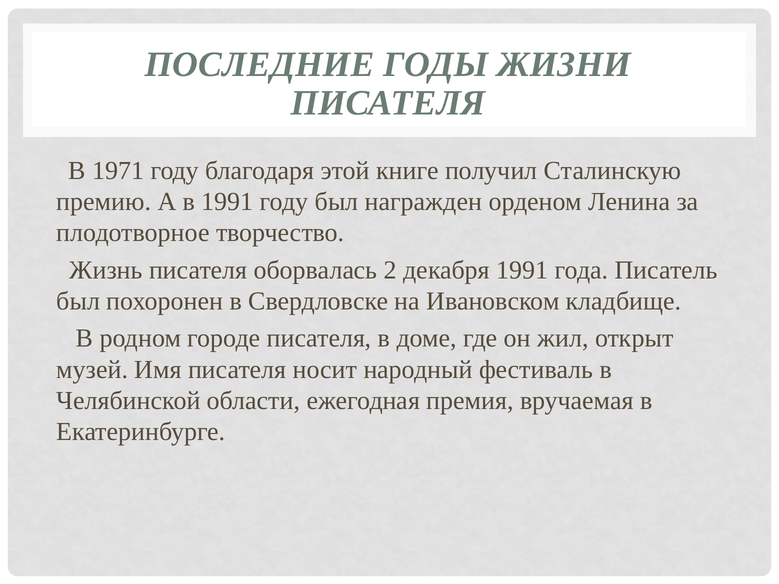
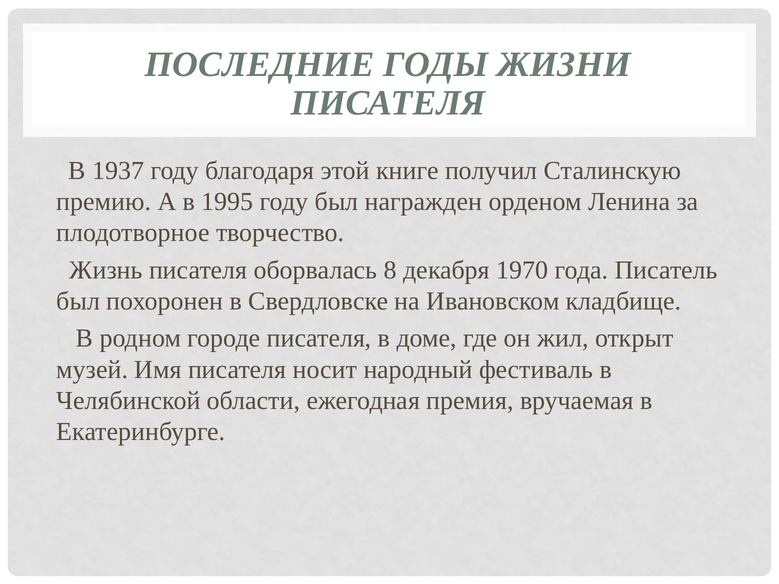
1971: 1971 -> 1937
в 1991: 1991 -> 1995
2: 2 -> 8
декабря 1991: 1991 -> 1970
